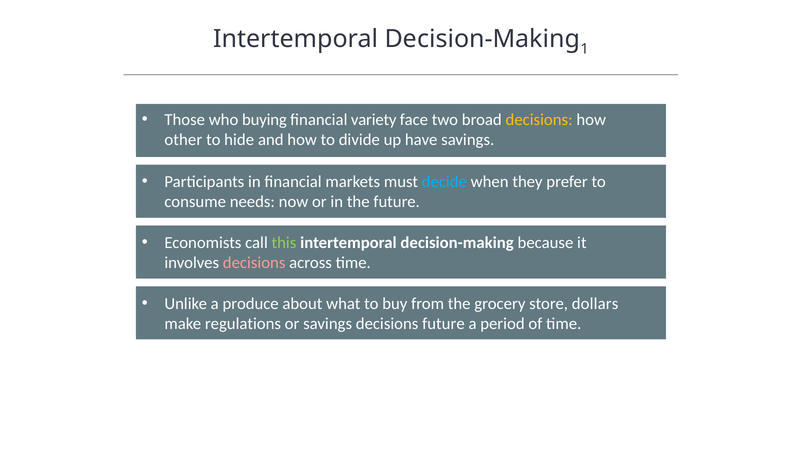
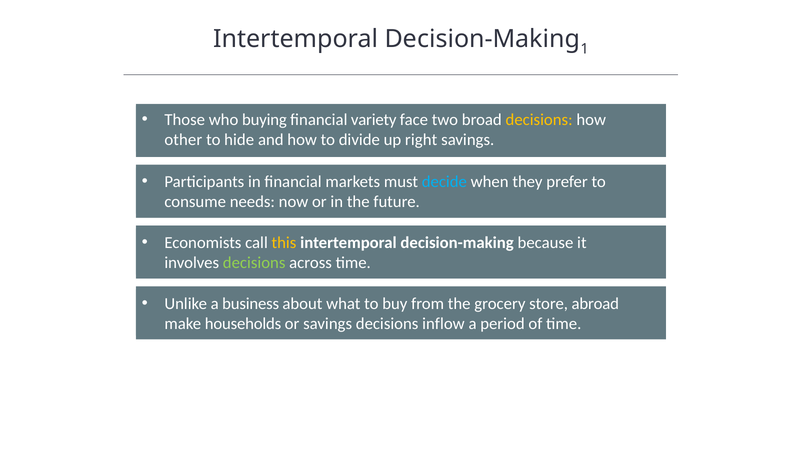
have: have -> right
this colour: light green -> yellow
decisions at (254, 263) colour: pink -> light green
produce: produce -> business
dollars: dollars -> abroad
regulations: regulations -> households
decisions future: future -> inflow
